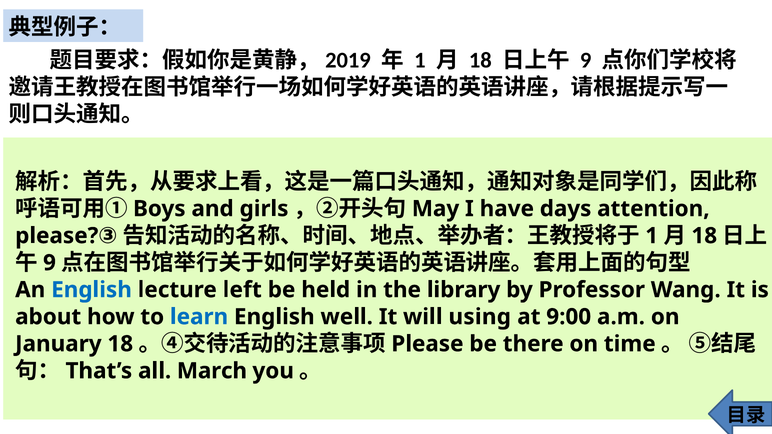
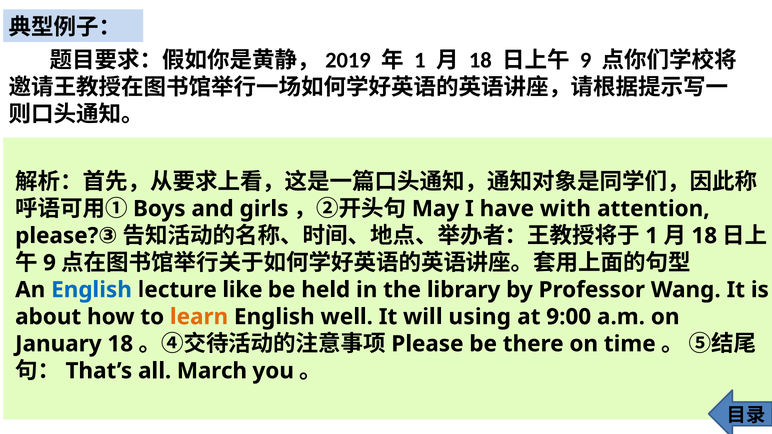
days: days -> with
left: left -> like
learn colour: blue -> orange
